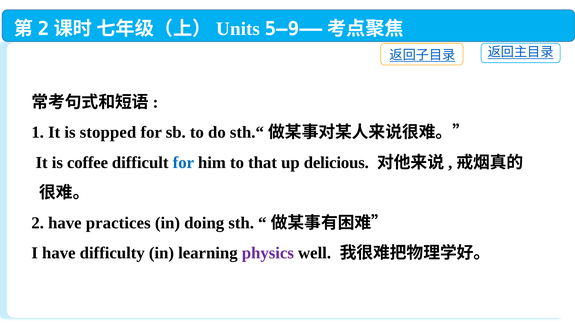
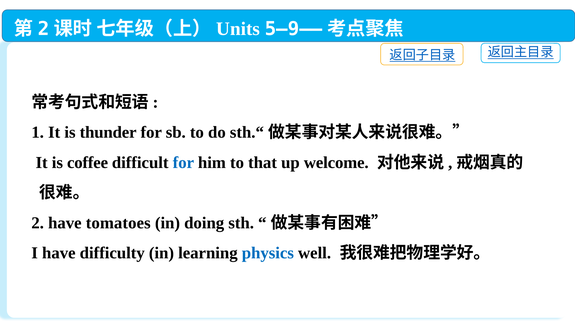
stopped: stopped -> thunder
delicious: delicious -> welcome
practices: practices -> tomatoes
physics colour: purple -> blue
